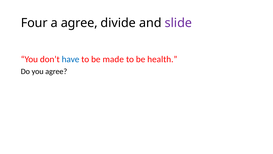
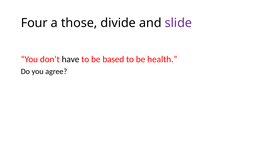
a agree: agree -> those
have colour: blue -> black
made: made -> based
